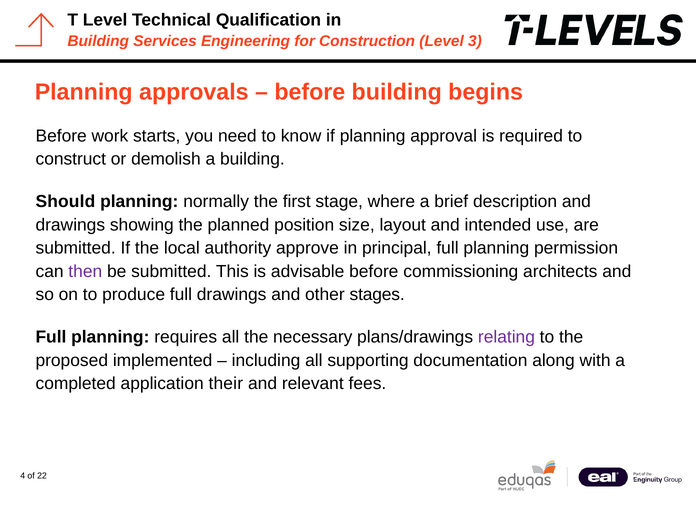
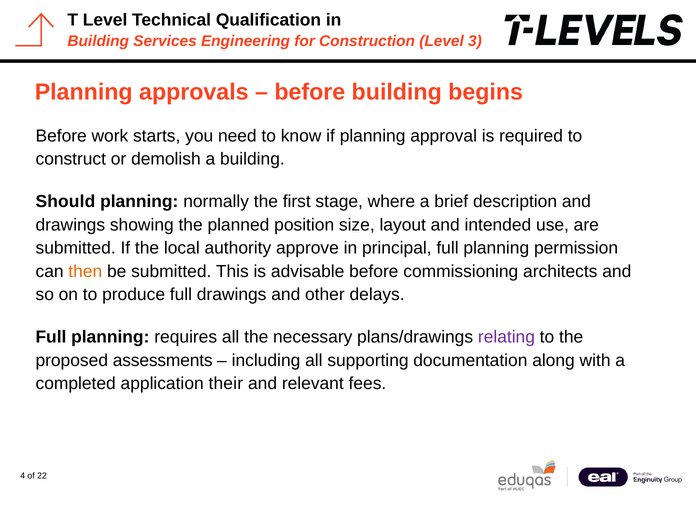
then colour: purple -> orange
stages: stages -> delays
implemented: implemented -> assessments
